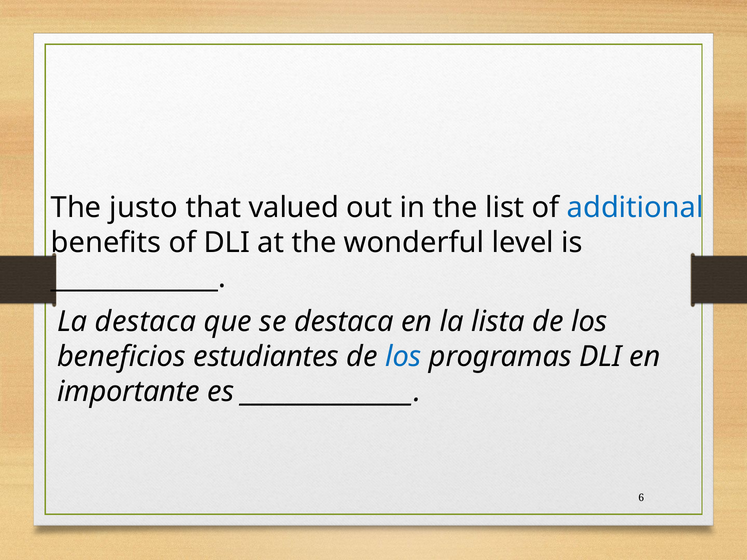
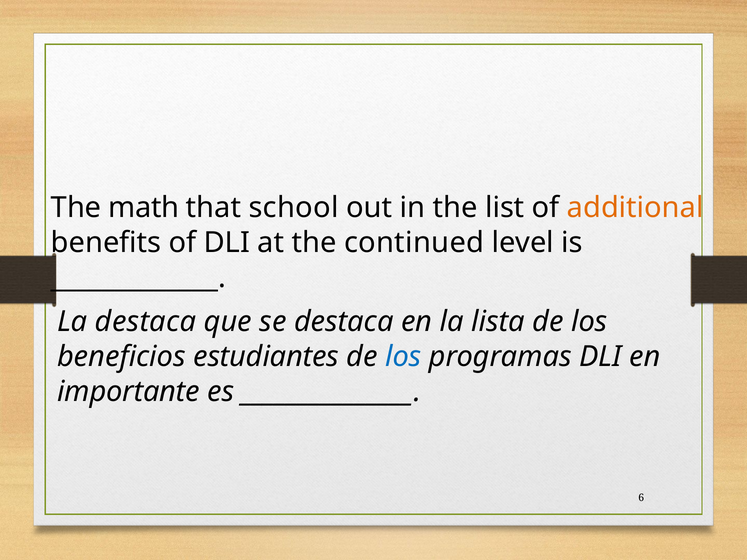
justo: justo -> math
valued: valued -> school
additional colour: blue -> orange
wonderful: wonderful -> continued
